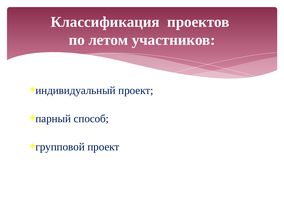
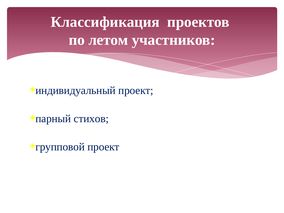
способ: способ -> стихов
